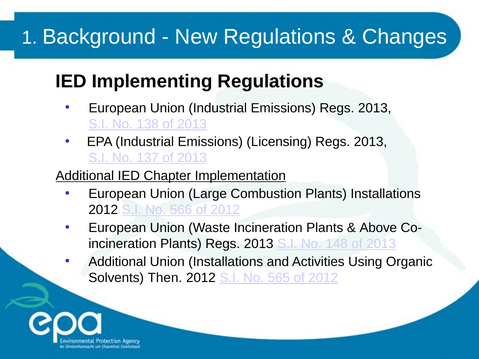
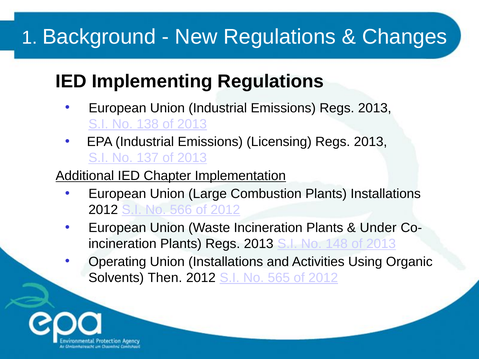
Above: Above -> Under
Additional at (117, 262): Additional -> Operating
